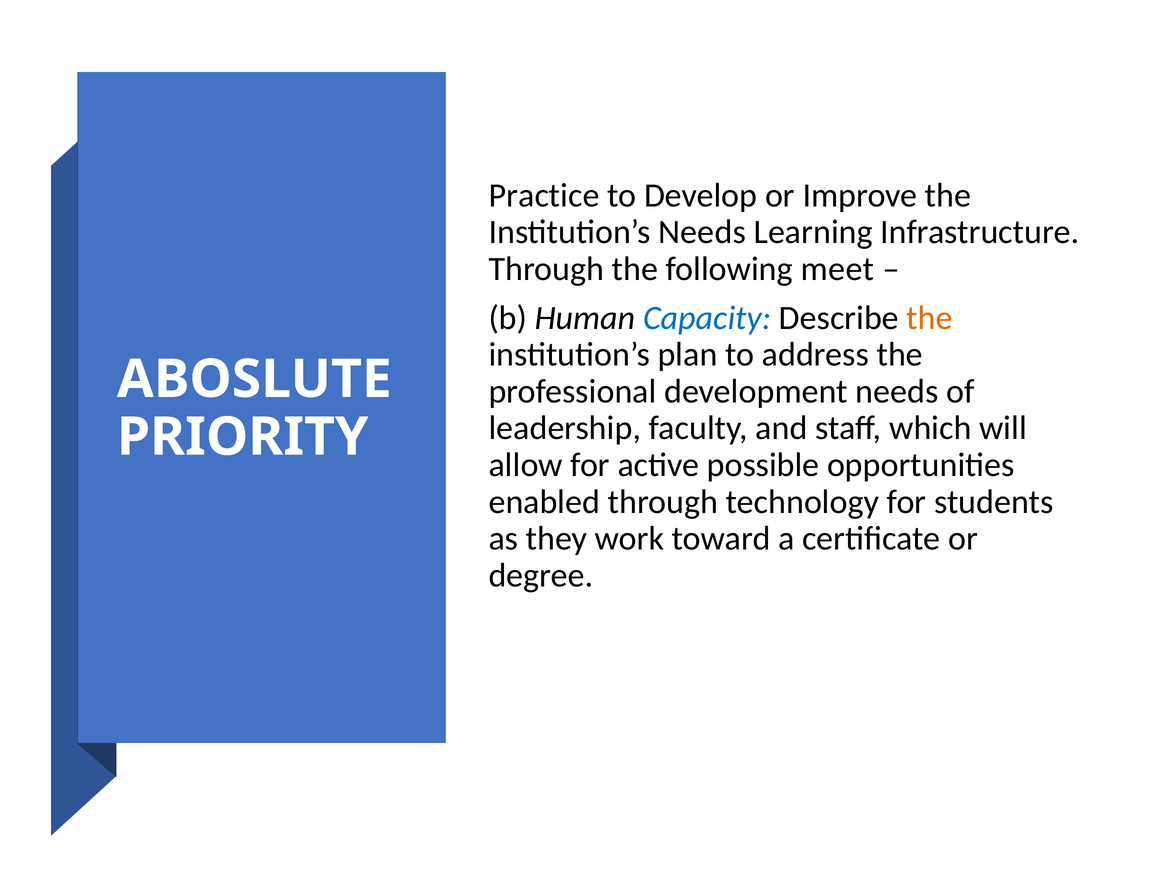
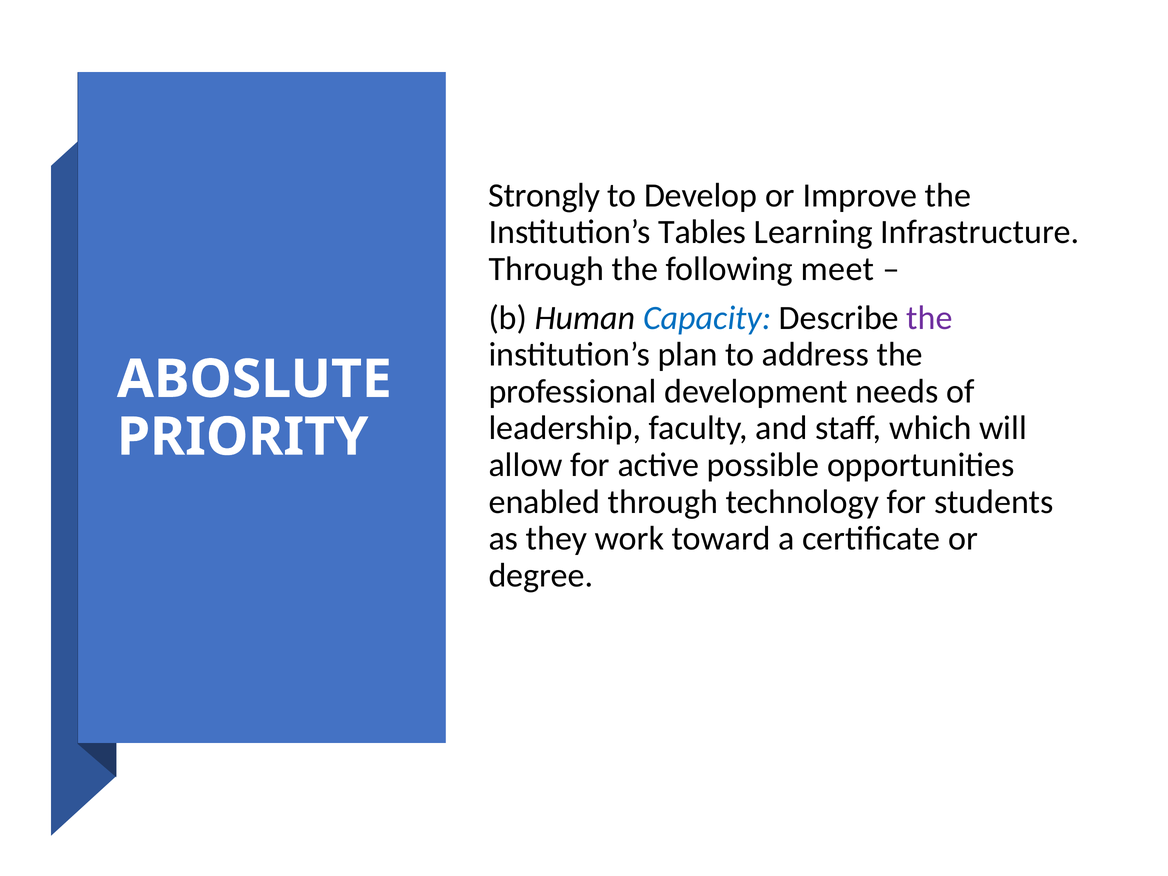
Practice: Practice -> Strongly
Institution’s Needs: Needs -> Tables
the at (930, 318) colour: orange -> purple
